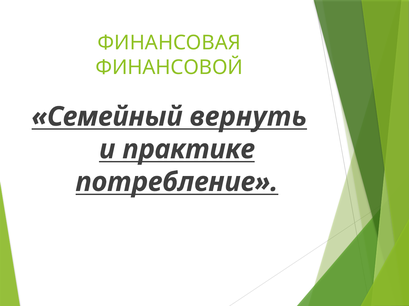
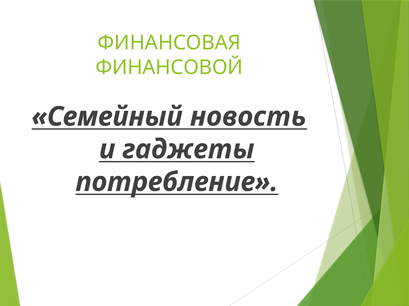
вернуть: вернуть -> новость
практике: практике -> гаджеты
